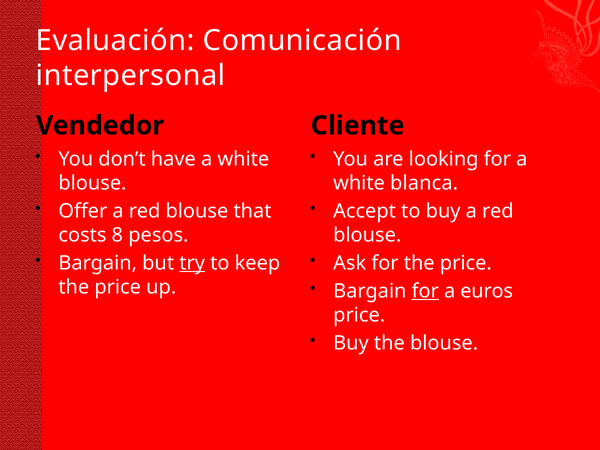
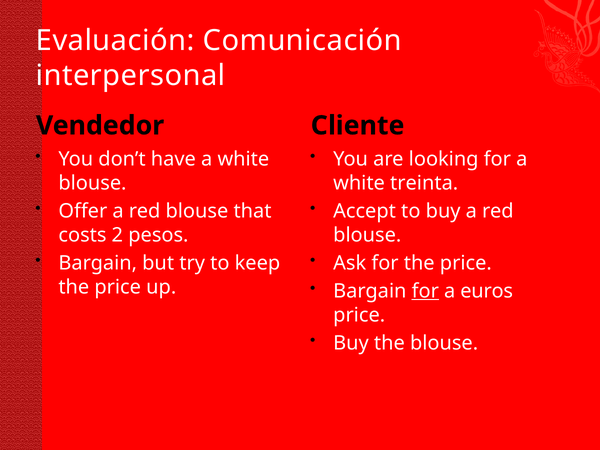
blanca: blanca -> treinta
8: 8 -> 2
try underline: present -> none
